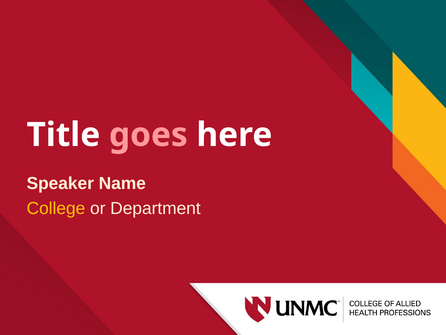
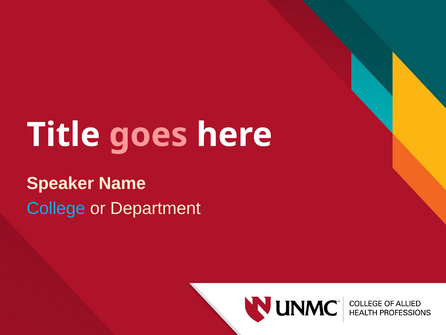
College colour: yellow -> light blue
